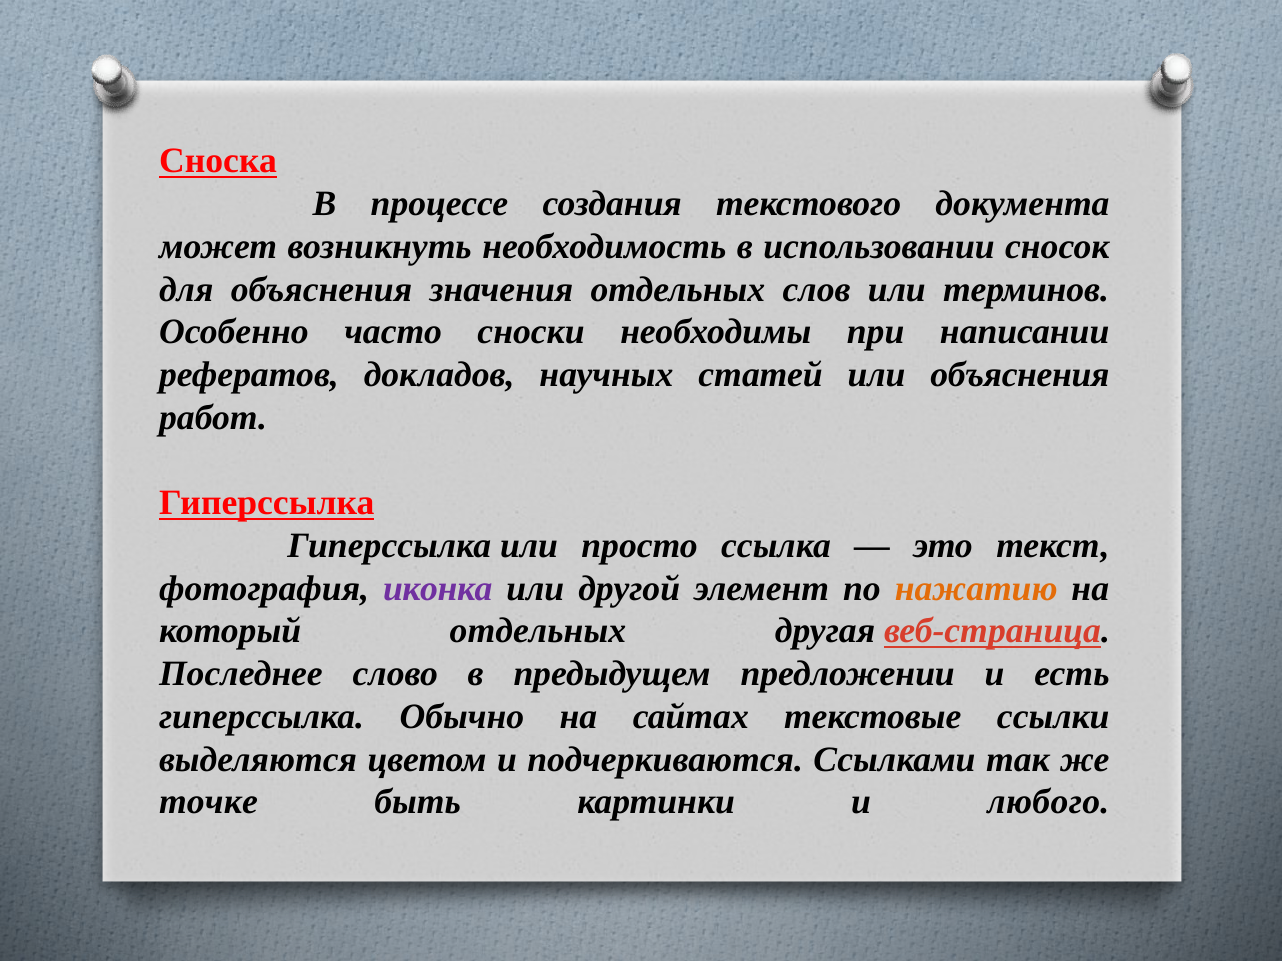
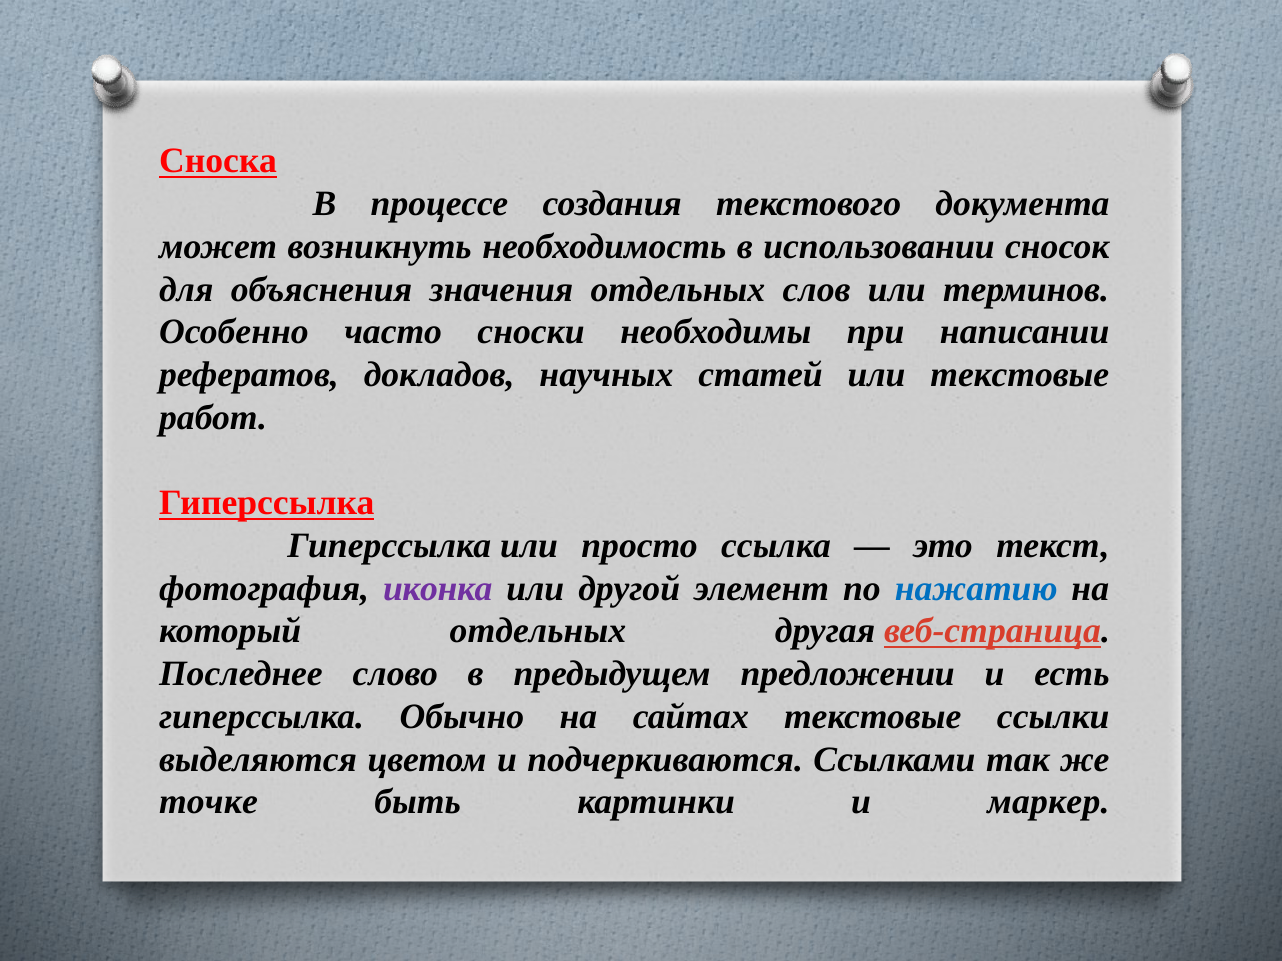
или объяснения: объяснения -> текстовые
нажатию colour: orange -> blue
любого: любого -> маркер
